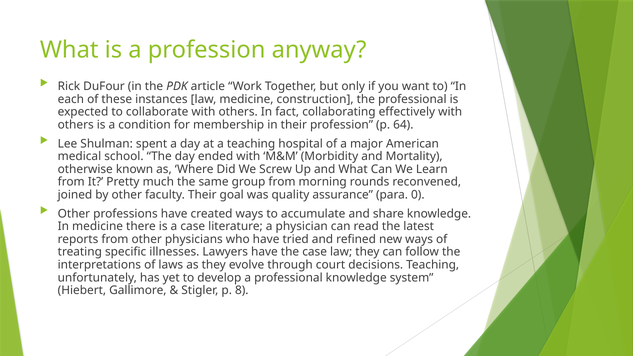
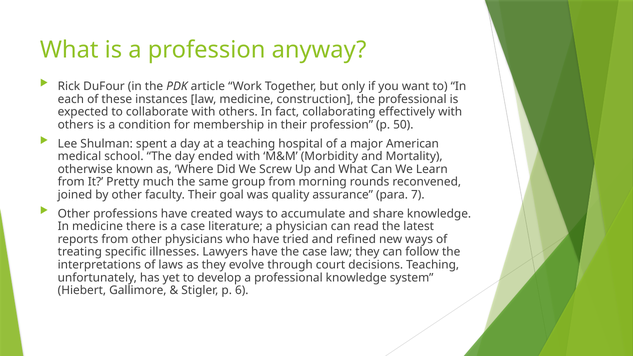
64: 64 -> 50
0: 0 -> 7
8: 8 -> 6
